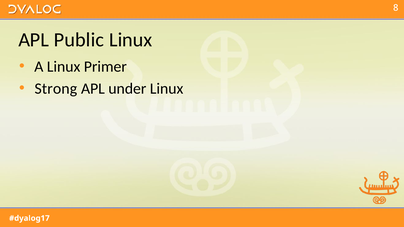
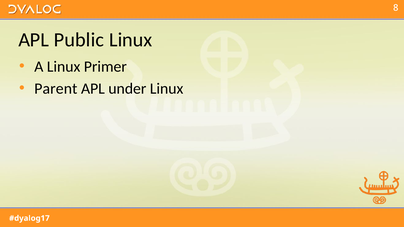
Strong: Strong -> Parent
